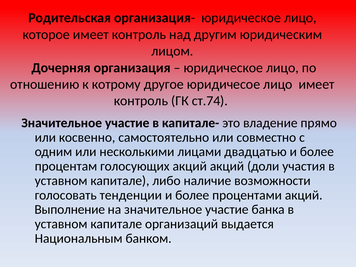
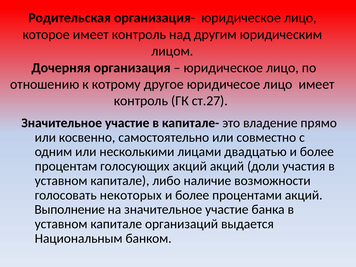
ст.74: ст.74 -> ст.27
тенденции: тенденции -> некоторых
